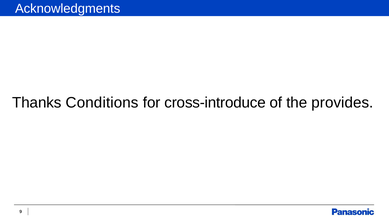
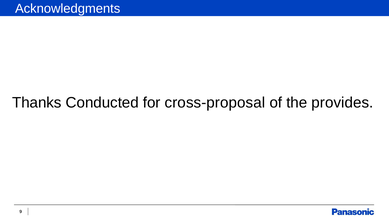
Conditions: Conditions -> Conducted
cross-introduce: cross-introduce -> cross-proposal
